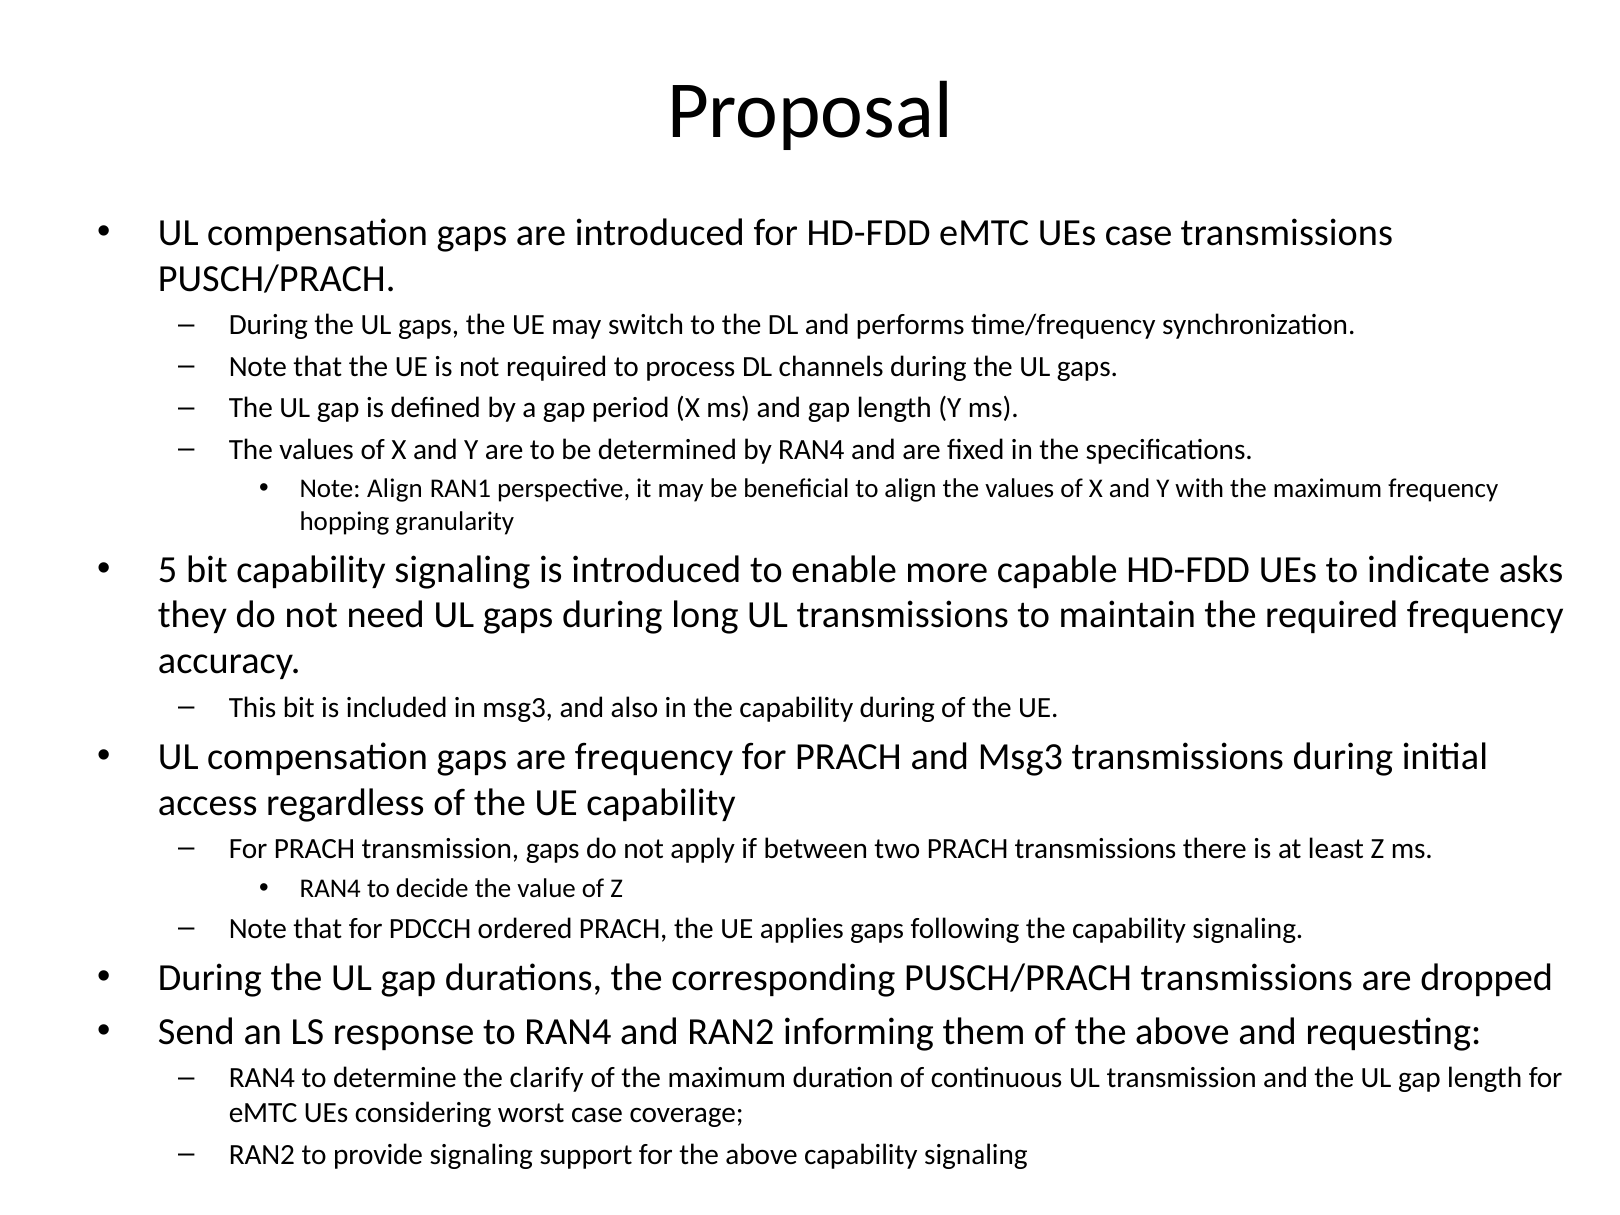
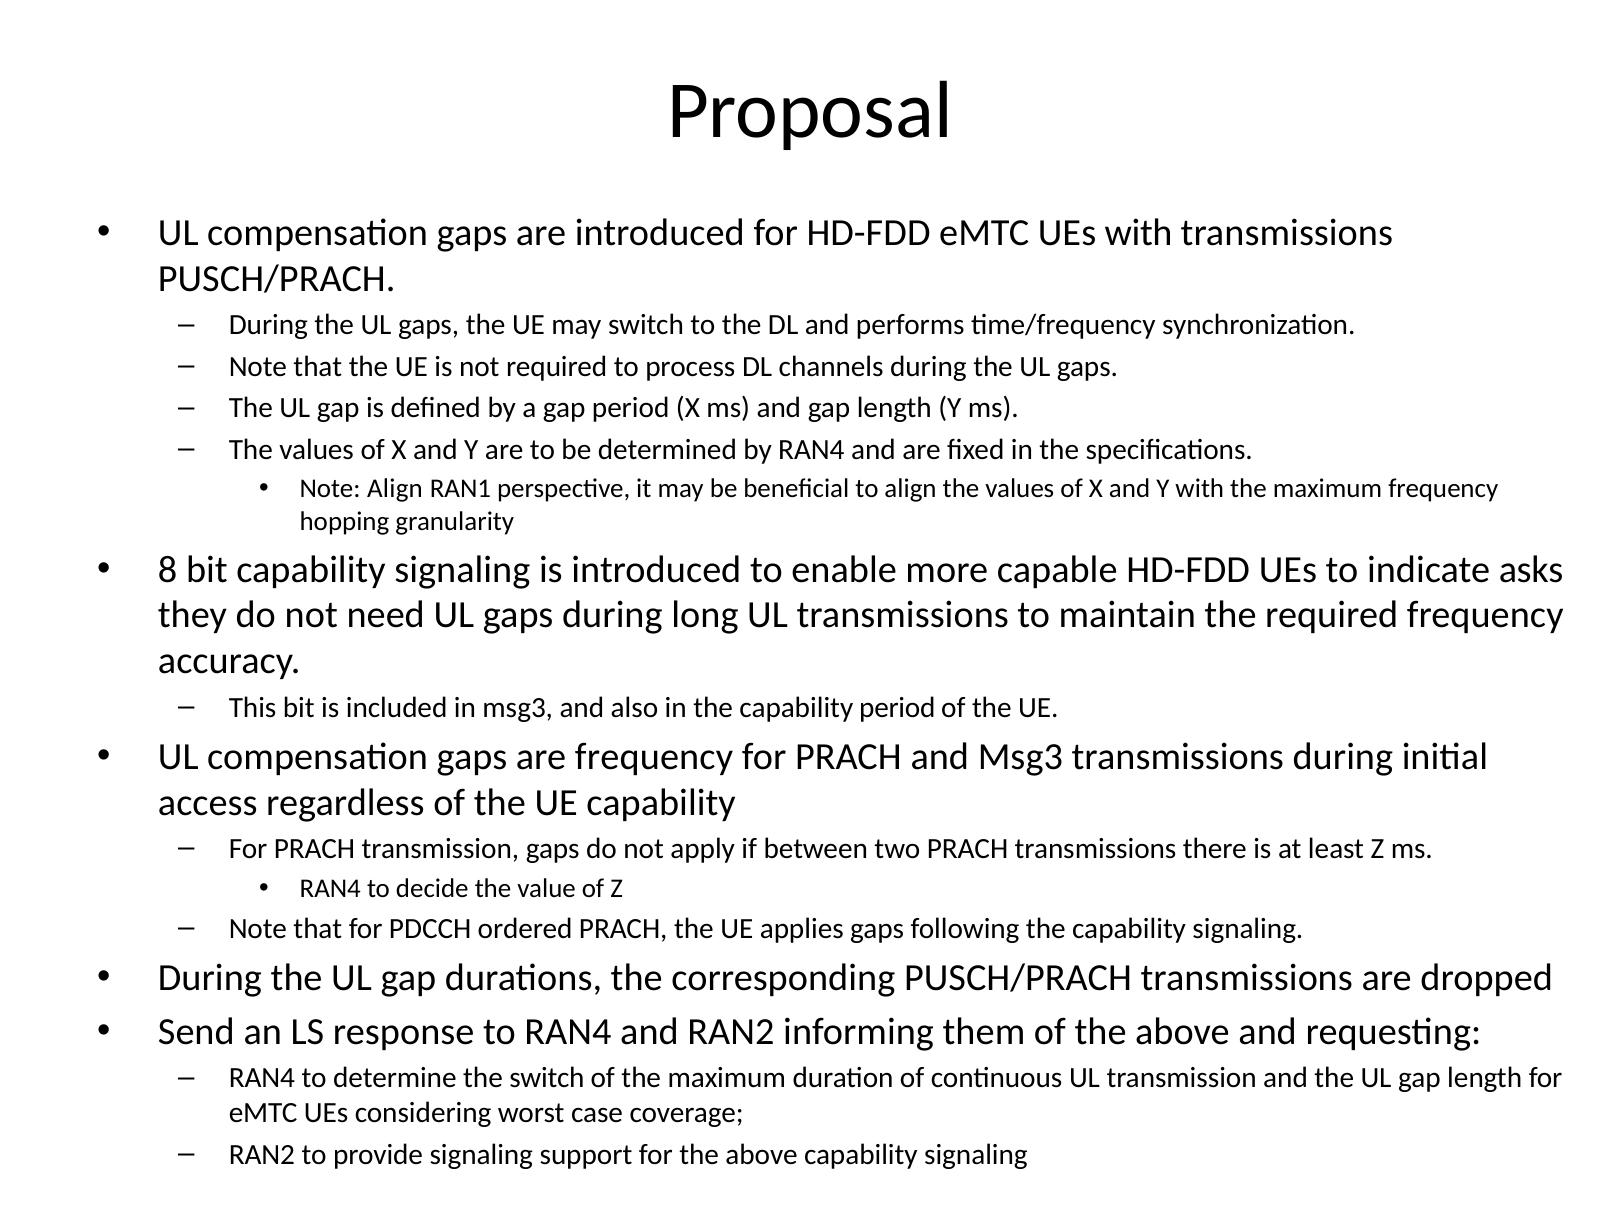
UEs case: case -> with
5: 5 -> 8
capability during: during -> period
the clarify: clarify -> switch
